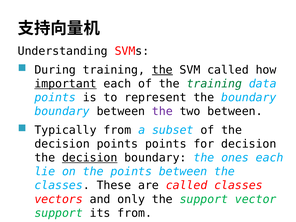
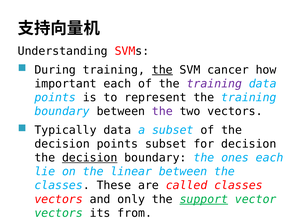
SVM called: called -> cancer
important underline: present -> none
training at (214, 84) colour: green -> purple
represent the boundary: boundary -> training
two between: between -> vectors
Typically from: from -> data
points points: points -> subset
the points: points -> linear
support at (204, 199) underline: none -> present
support at (59, 213): support -> vectors
